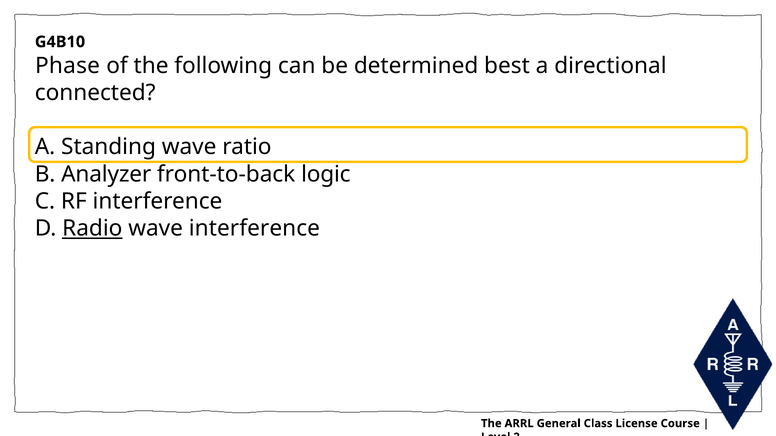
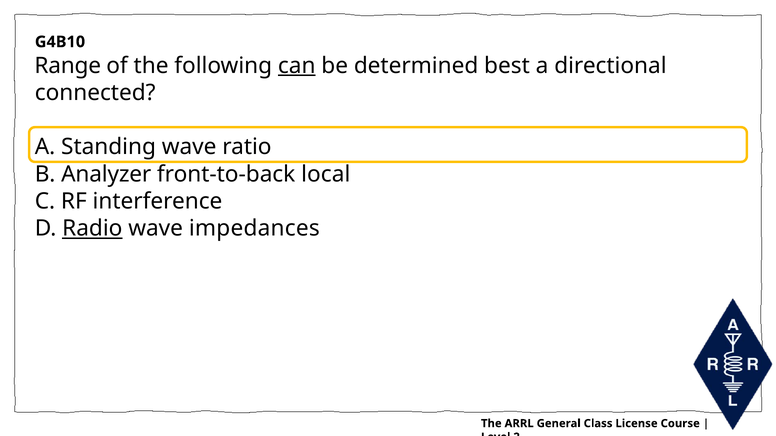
Phase: Phase -> Range
can underline: none -> present
logic: logic -> local
wave interference: interference -> impedances
